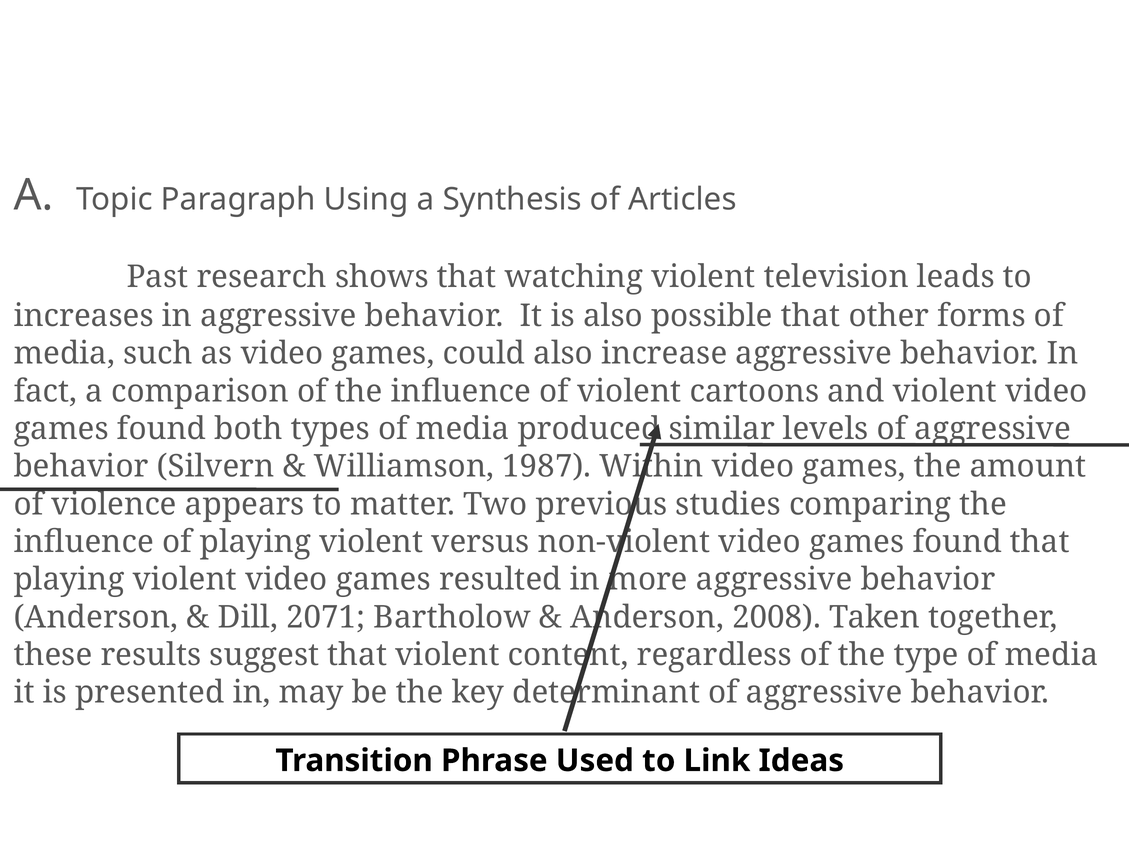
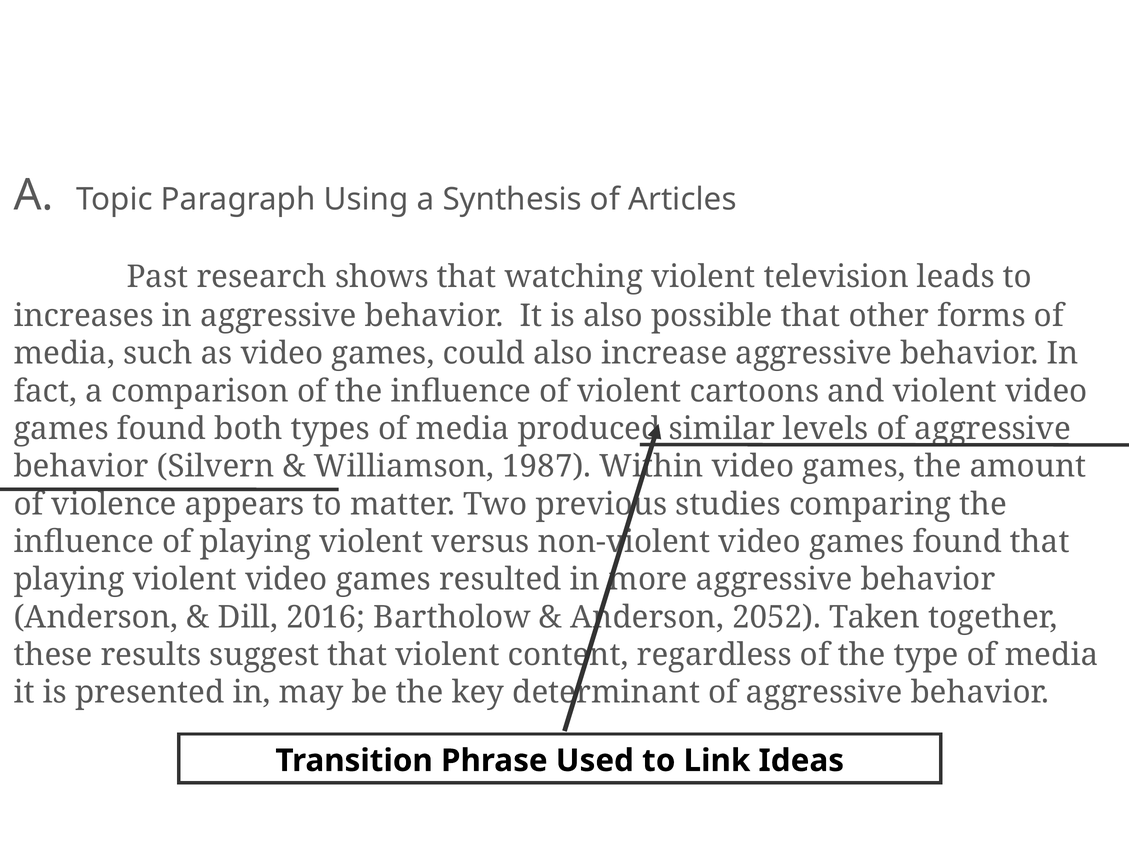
2071: 2071 -> 2016
2008: 2008 -> 2052
